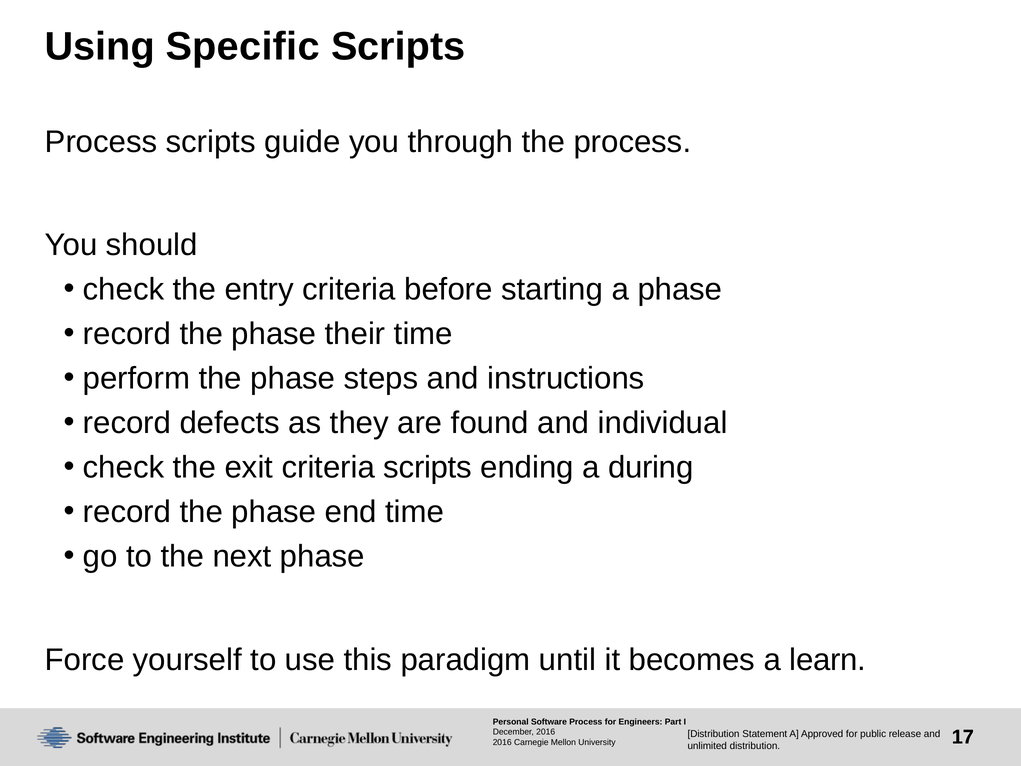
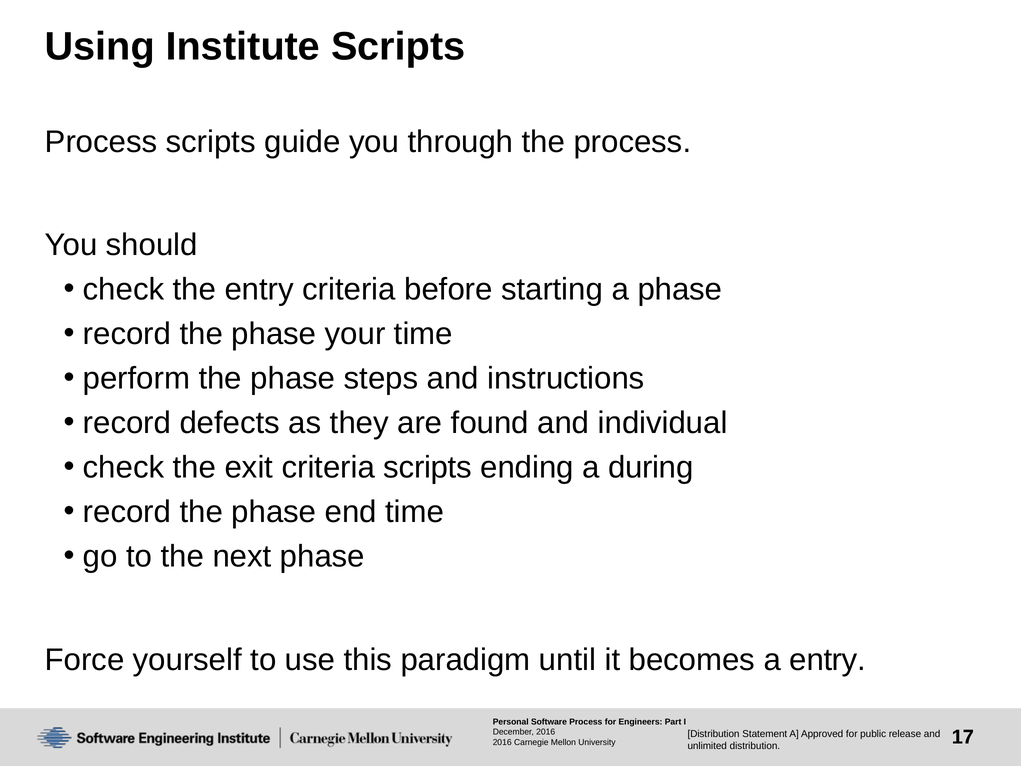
Specific: Specific -> Institute
their: their -> your
a learn: learn -> entry
